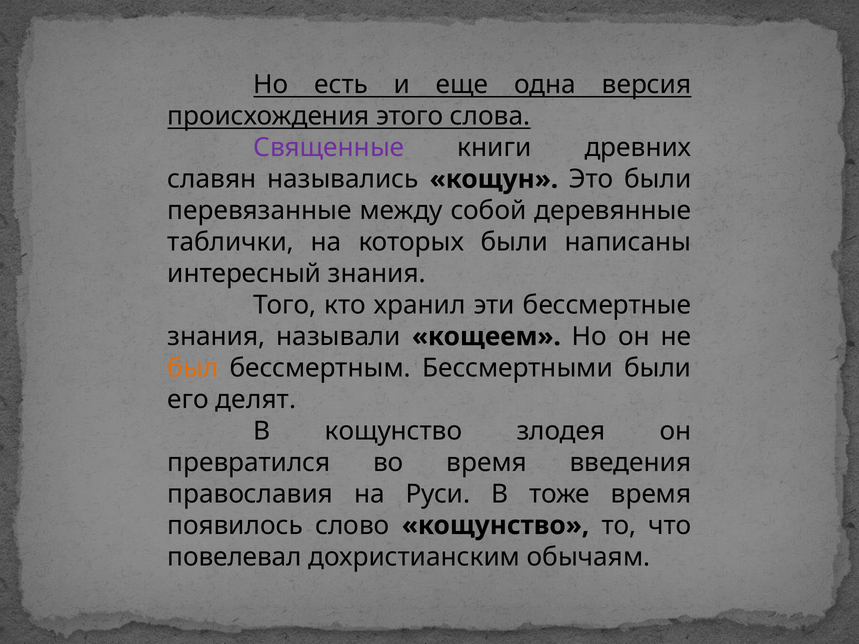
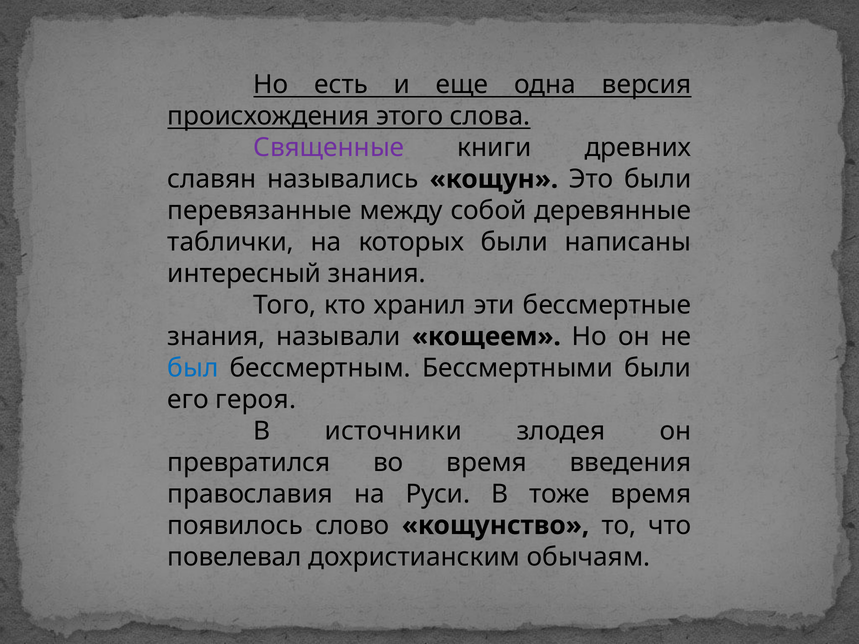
был colour: orange -> blue
делят: делят -> героя
В кощунство: кощунство -> источники
